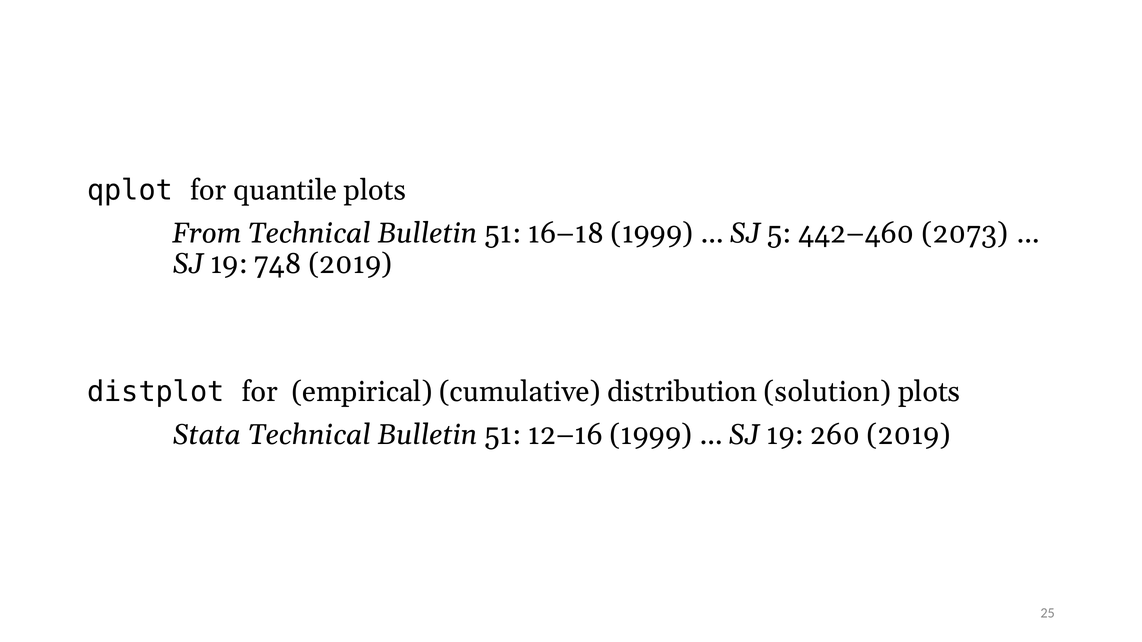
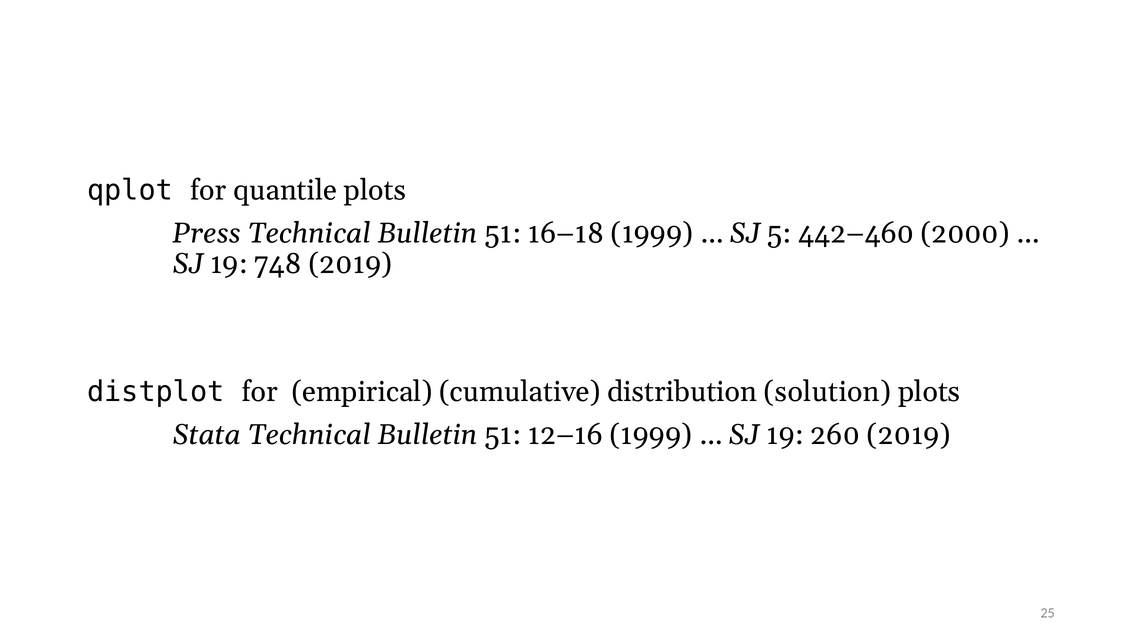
From: From -> Press
2073: 2073 -> 2000
